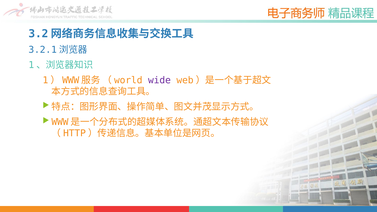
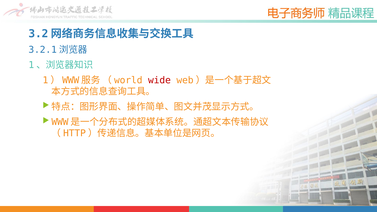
wide colour: purple -> red
